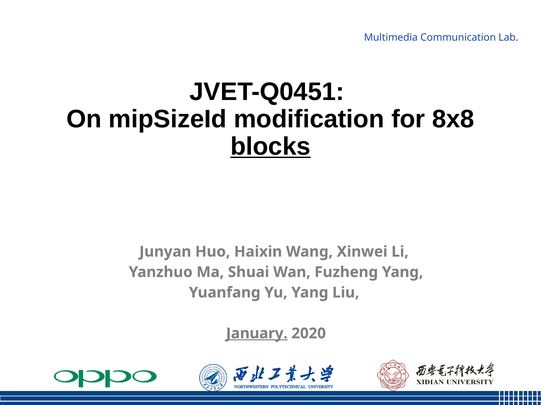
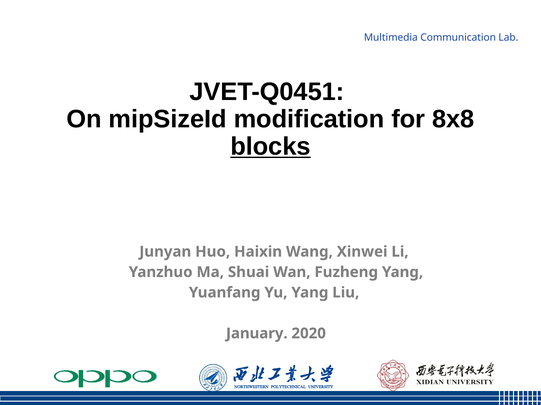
January underline: present -> none
